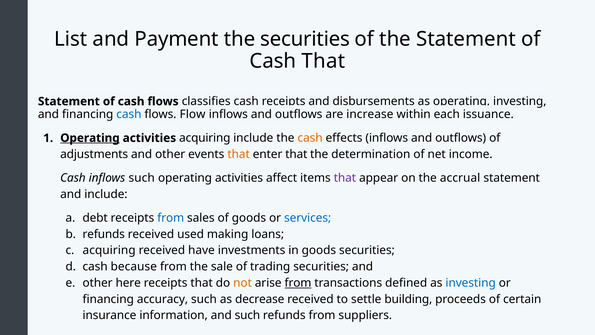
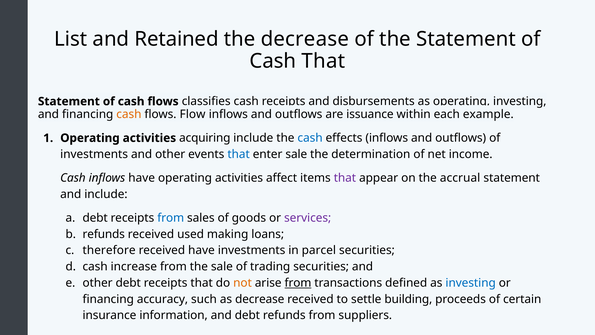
Payment: Payment -> Retained
the securities: securities -> decrease
cash at (129, 114) colour: blue -> orange
increase: increase -> issuance
issuance: issuance -> example
Operating at (90, 138) underline: present -> none
cash at (310, 138) colour: orange -> blue
adjustments at (94, 154): adjustments -> investments
that at (239, 154) colour: orange -> blue
enter that: that -> sale
inflows such: such -> have
services colour: blue -> purple
acquiring at (109, 250): acquiring -> therefore
in goods: goods -> parcel
because: because -> increase
other here: here -> debt
and such: such -> debt
